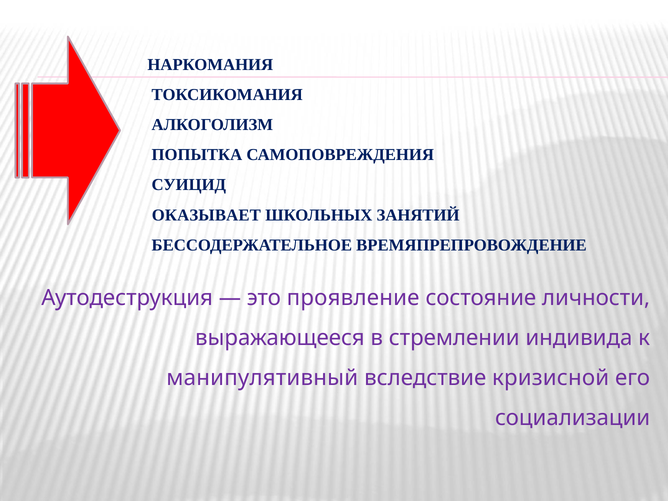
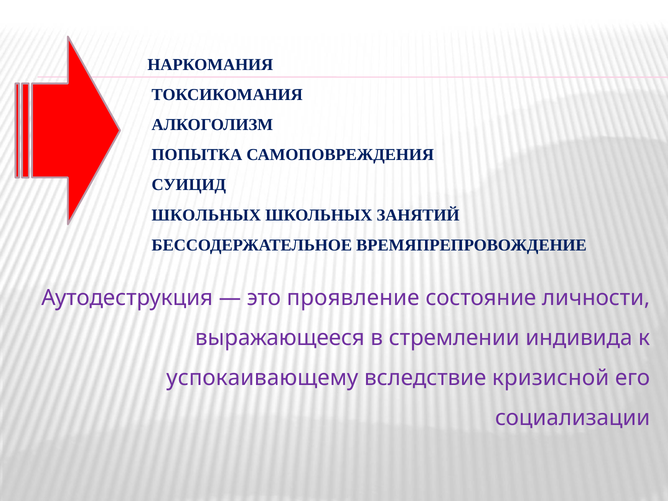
ОКАЗЫВАЕТ at (206, 215): ОКАЗЫВАЕТ -> ШКОЛЬНЫХ
манипулятивный: манипулятивный -> успокаивающему
